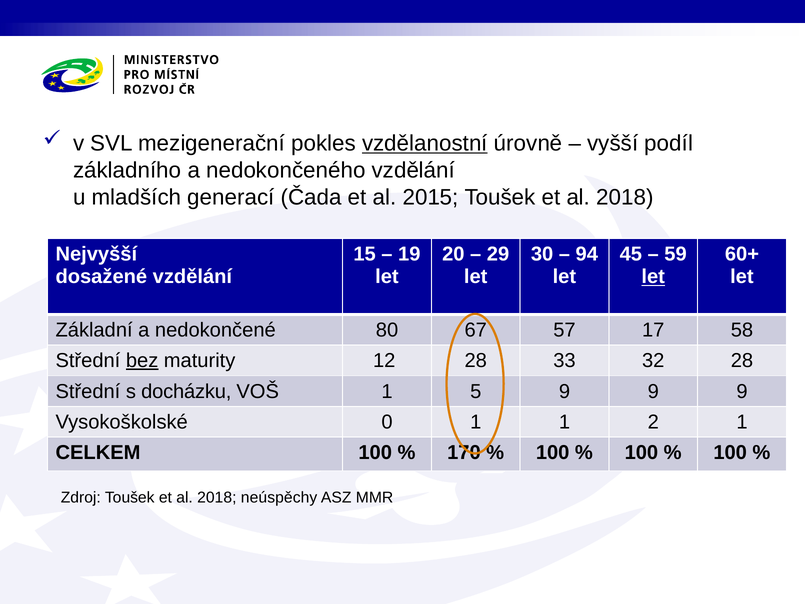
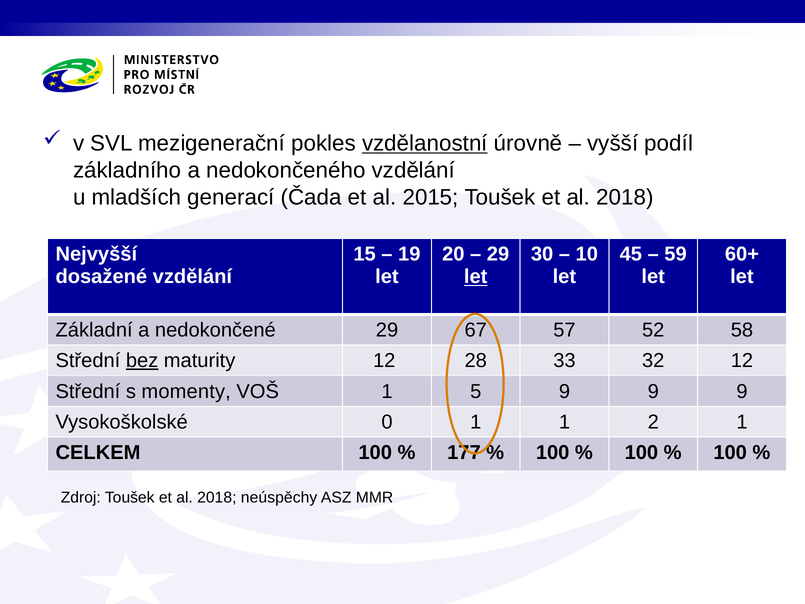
94: 94 -> 10
let at (476, 277) underline: none -> present
let at (653, 277) underline: present -> none
nedokončené 80: 80 -> 29
17: 17 -> 52
32 28: 28 -> 12
docházku: docházku -> momenty
170: 170 -> 177
